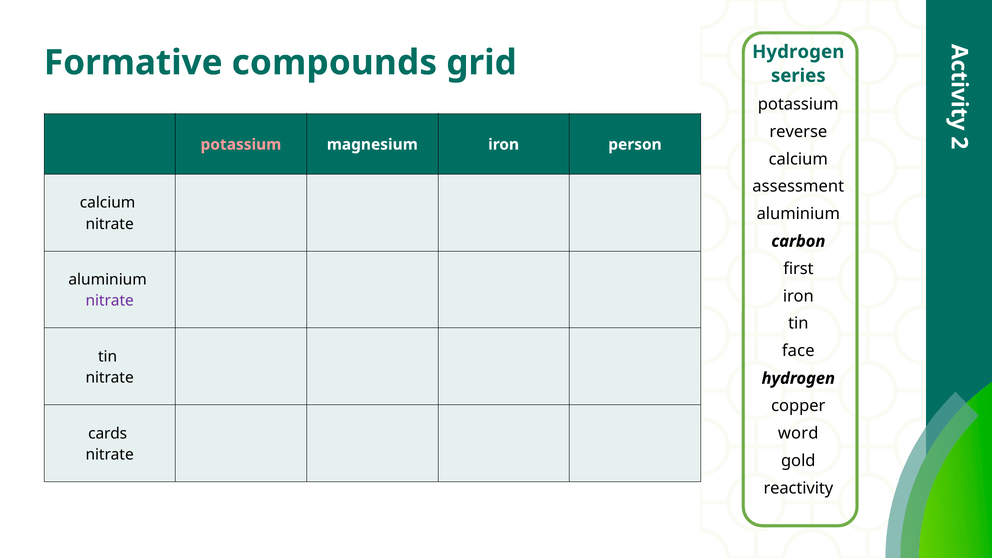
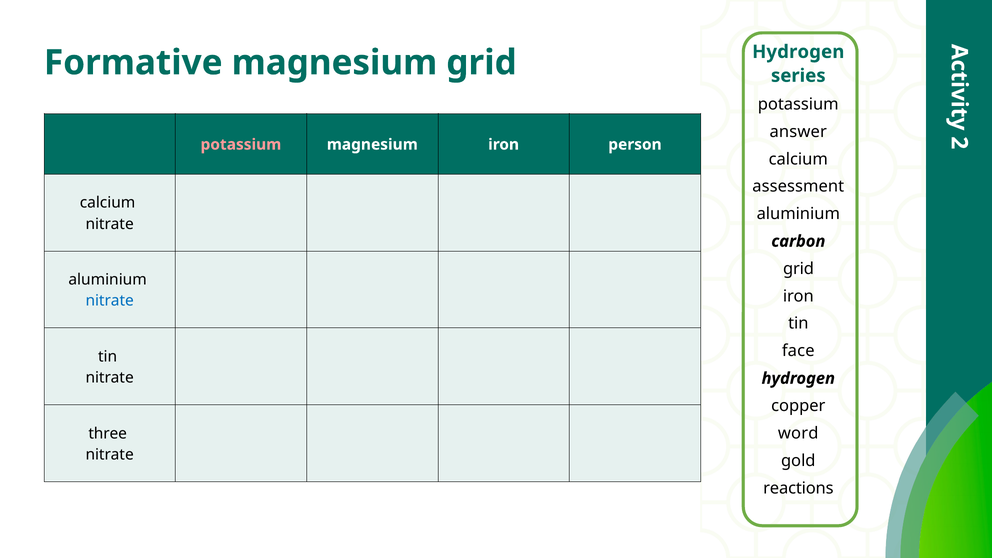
Formative compounds: compounds -> magnesium
reverse: reverse -> answer
first at (798, 269): first -> grid
nitrate at (110, 301) colour: purple -> blue
cards: cards -> three
reactivity: reactivity -> reactions
